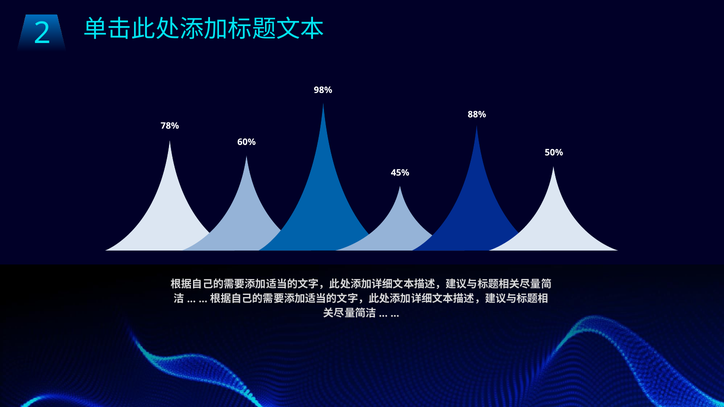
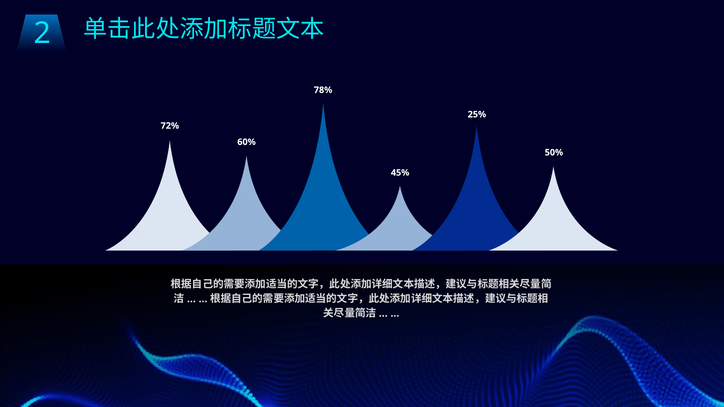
98%: 98% -> 78%
88%: 88% -> 25%
78%: 78% -> 72%
